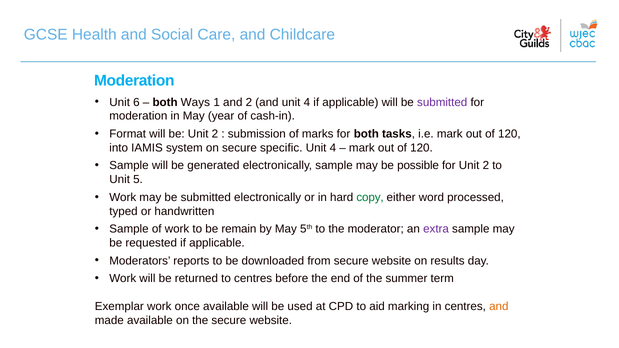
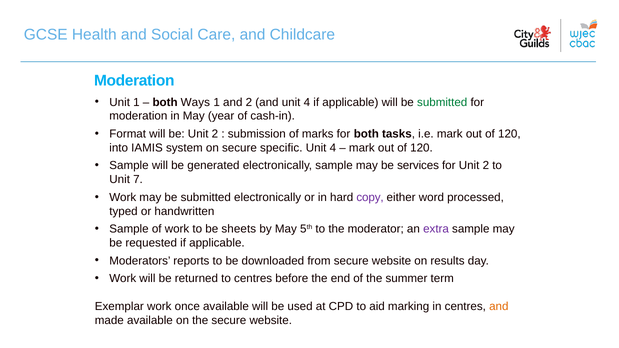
Unit 6: 6 -> 1
submitted at (442, 102) colour: purple -> green
possible: possible -> services
5: 5 -> 7
copy colour: green -> purple
remain: remain -> sheets
